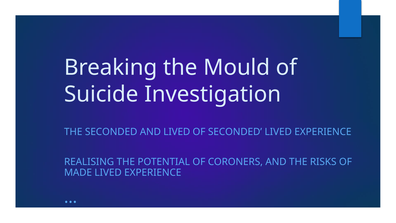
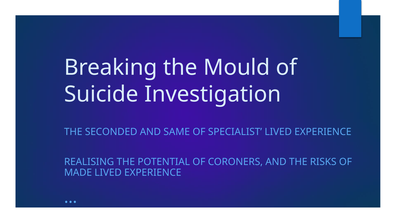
AND LIVED: LIVED -> SAME
OF SECONDED: SECONDED -> SPECIALIST
